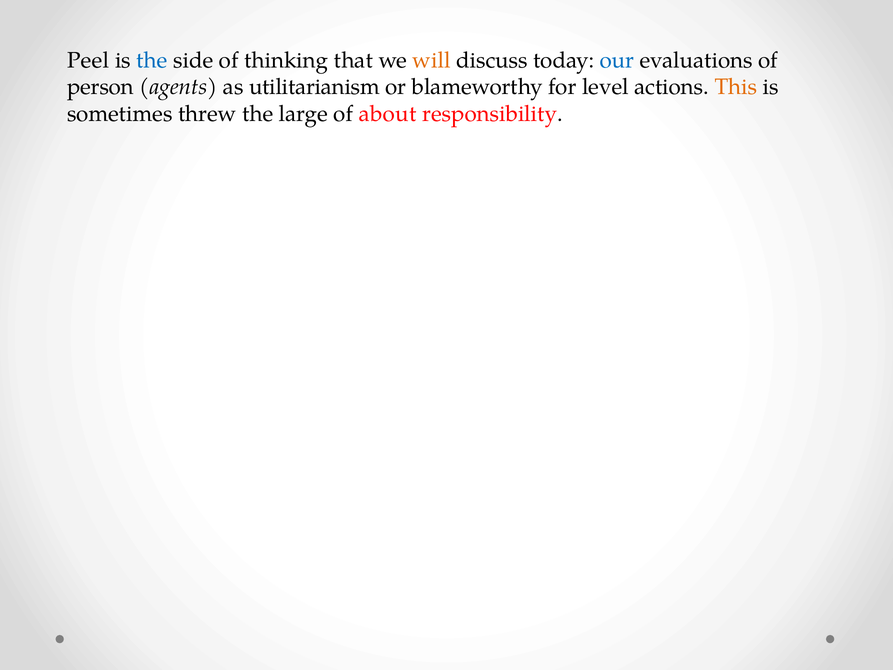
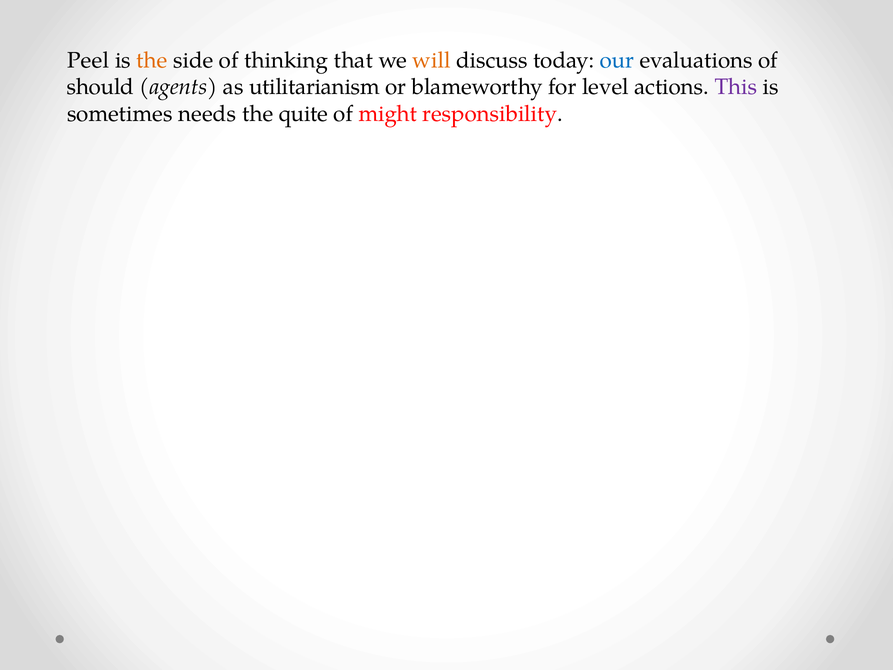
the at (152, 60) colour: blue -> orange
person: person -> should
This colour: orange -> purple
threw: threw -> needs
large: large -> quite
about: about -> might
